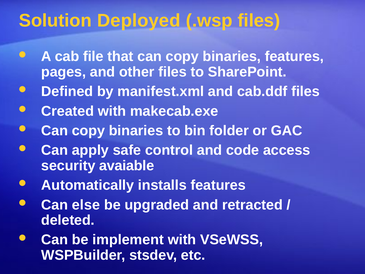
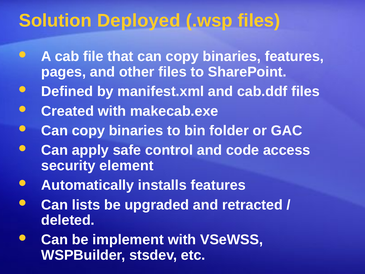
avaiable: avaiable -> element
else: else -> lists
